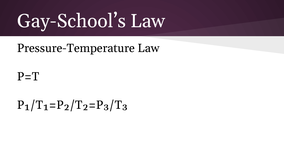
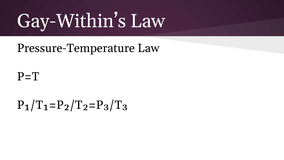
Gay-School’s: Gay-School’s -> Gay-Within’s
